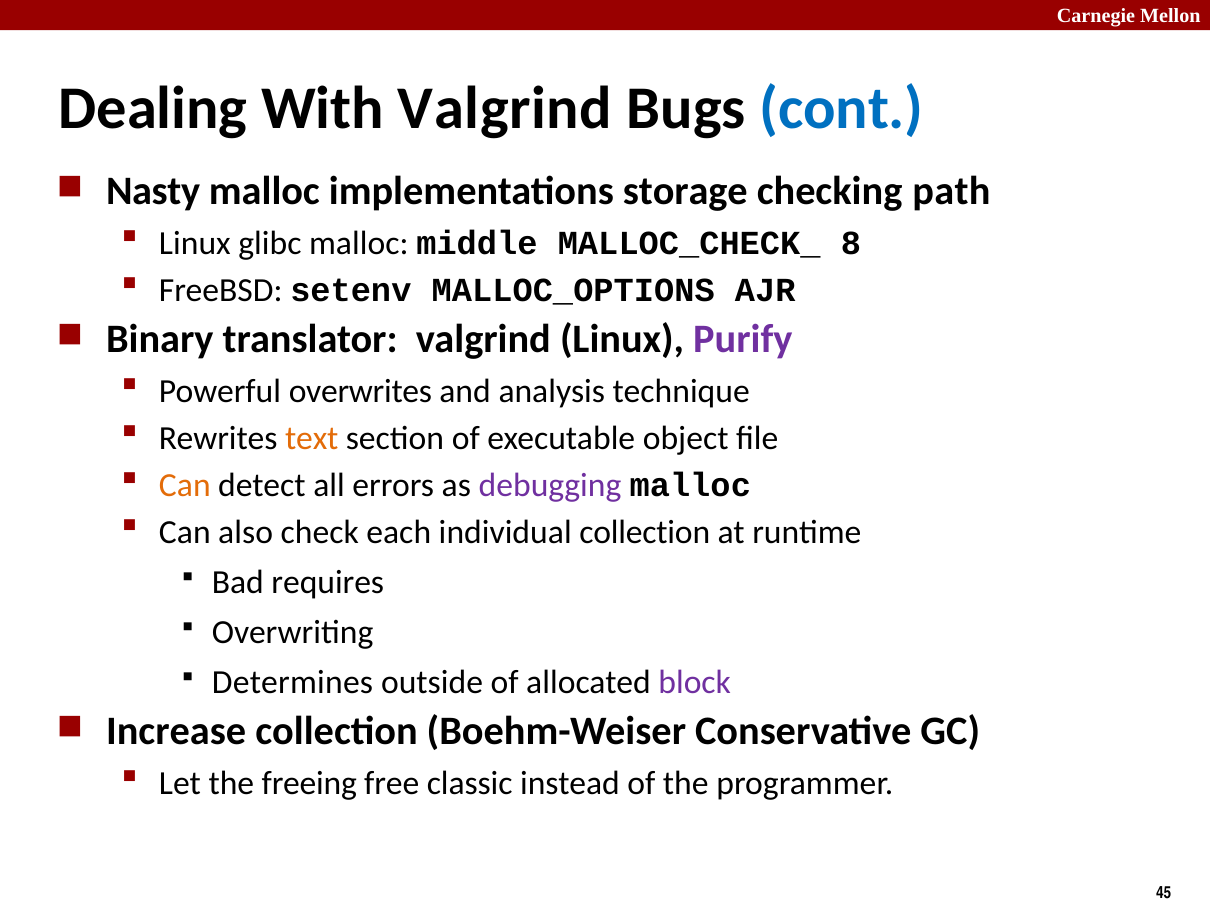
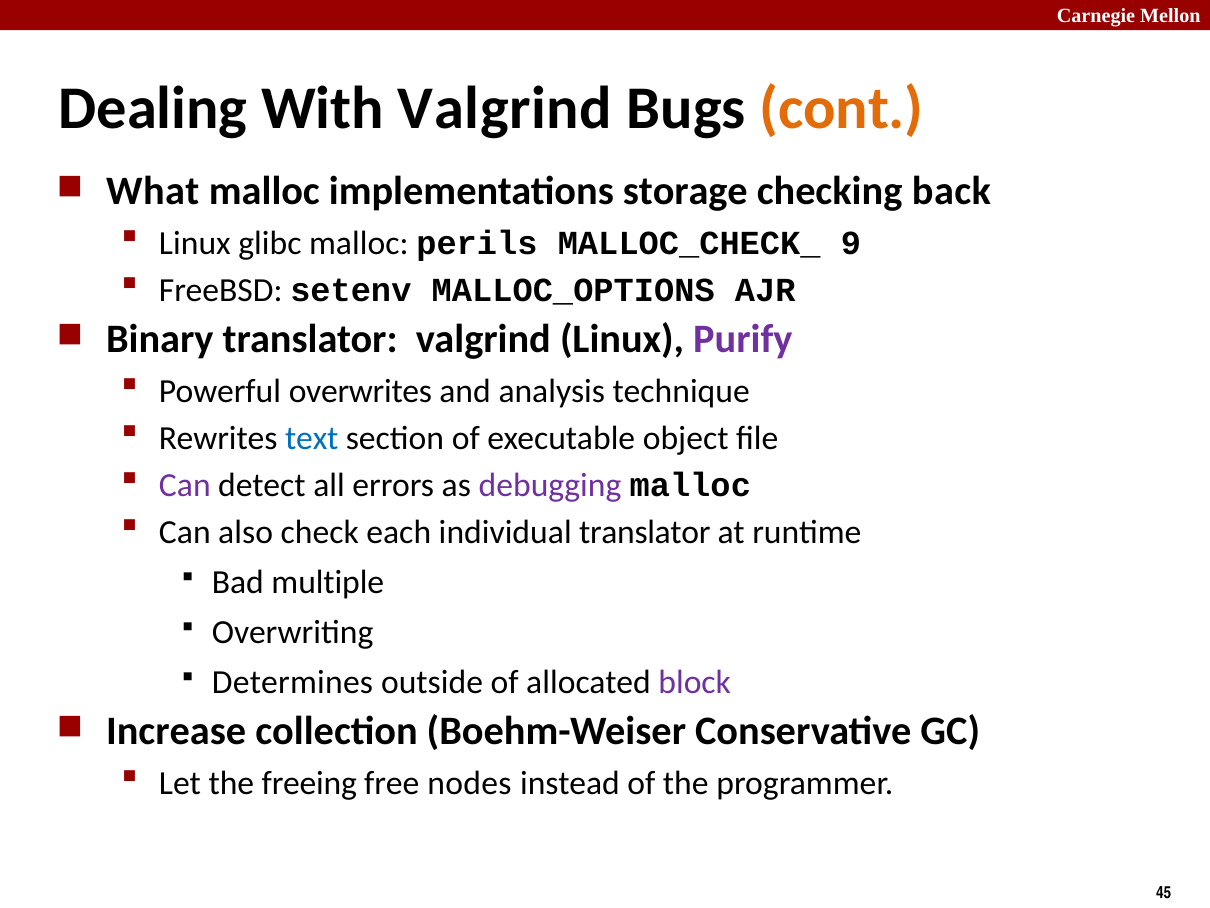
cont colour: blue -> orange
Nasty: Nasty -> What
path: path -> back
middle: middle -> perils
8: 8 -> 9
text colour: orange -> blue
Can at (185, 485) colour: orange -> purple
individual collection: collection -> translator
requires: requires -> multiple
classic: classic -> nodes
